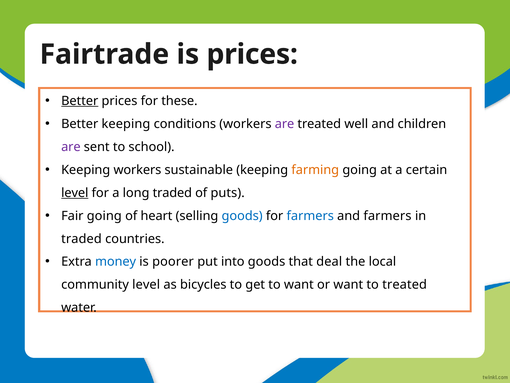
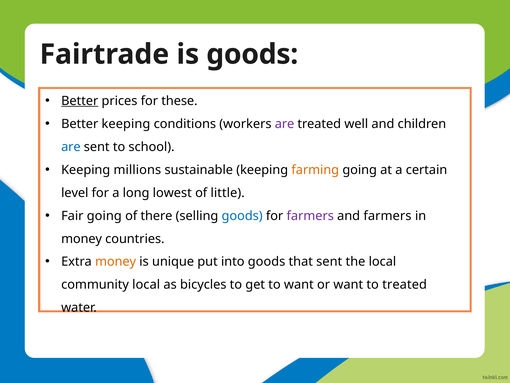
is prices: prices -> goods
are at (71, 147) colour: purple -> blue
Keeping workers: workers -> millions
level at (75, 193) underline: present -> none
long traded: traded -> lowest
puts: puts -> little
heart: heart -> there
farmers at (310, 216) colour: blue -> purple
traded at (81, 238): traded -> money
money at (116, 261) colour: blue -> orange
poorer: poorer -> unique
that deal: deal -> sent
community level: level -> local
